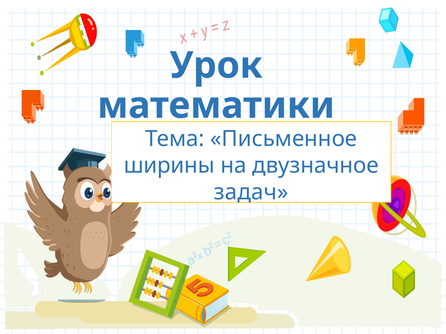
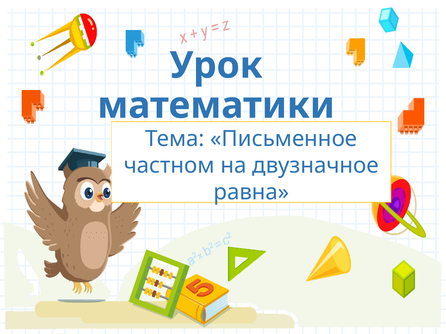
ширины: ширины -> частном
задач: задач -> равна
